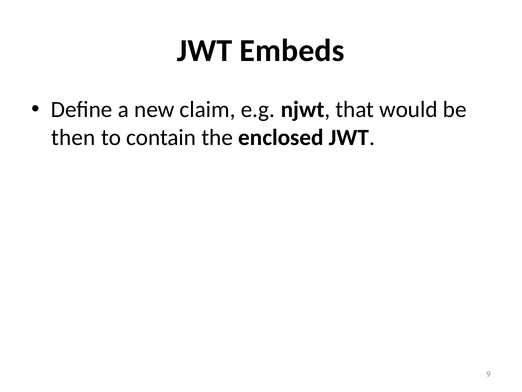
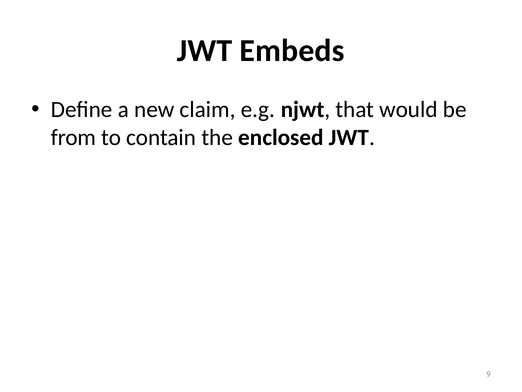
then: then -> from
